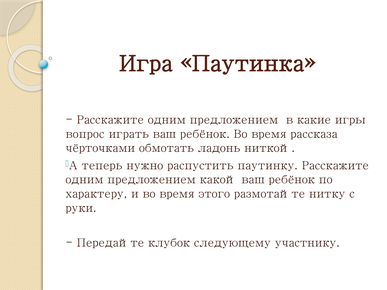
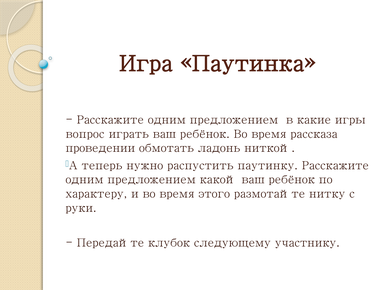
чёрточками: чёрточками -> проведении
